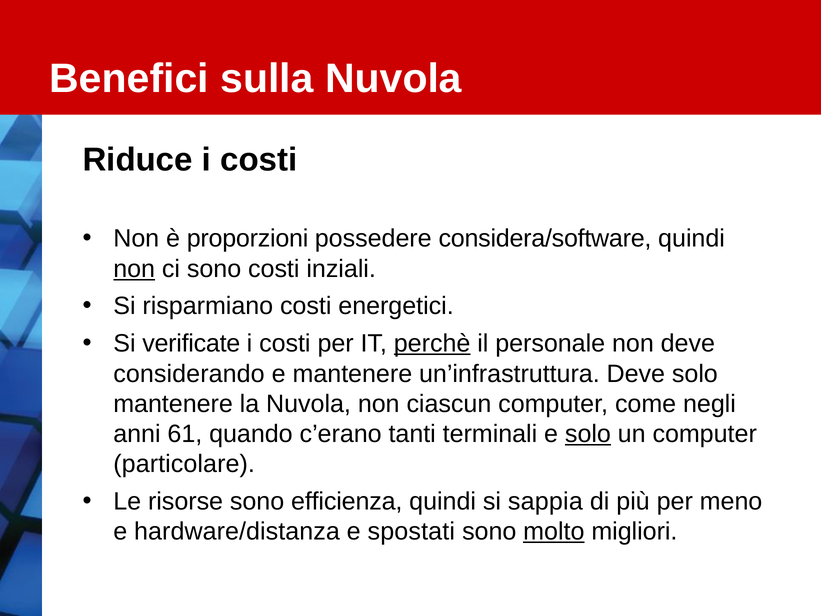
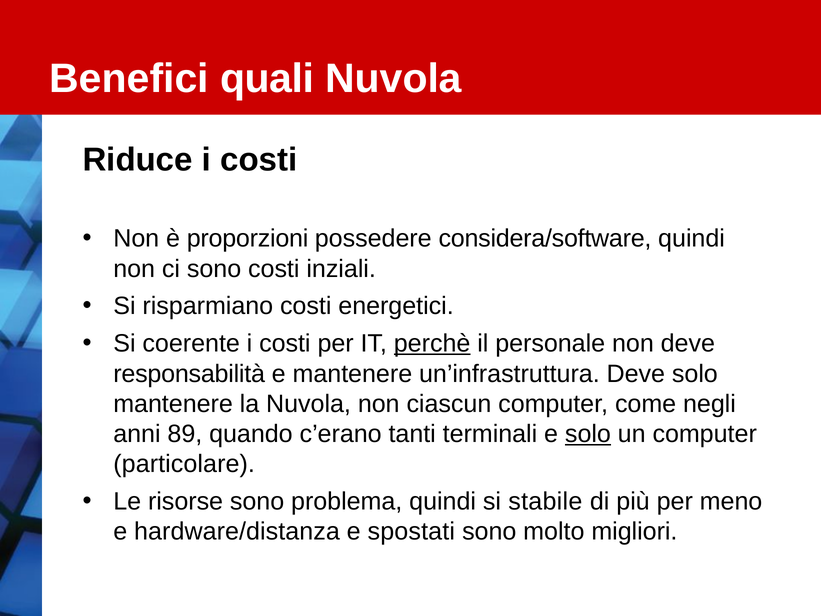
sulla: sulla -> quali
non at (134, 269) underline: present -> none
verificate: verificate -> coerente
considerando: considerando -> responsabilità
61: 61 -> 89
efficienza: efficienza -> problema
sappia: sappia -> stabile
molto underline: present -> none
